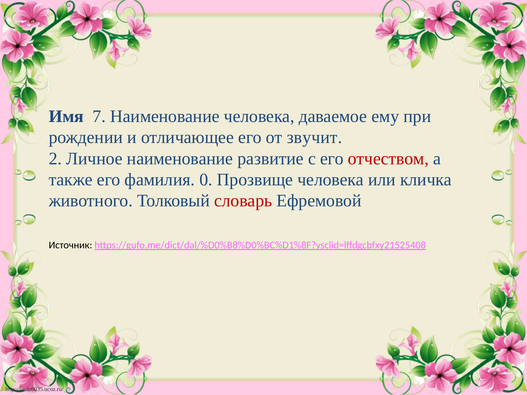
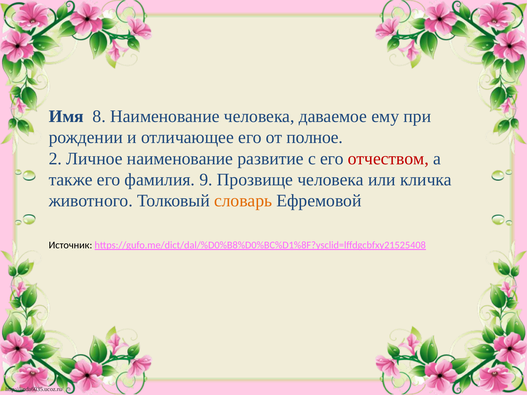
7: 7 -> 8
звучит: звучит -> полное
0: 0 -> 9
словарь colour: red -> orange
